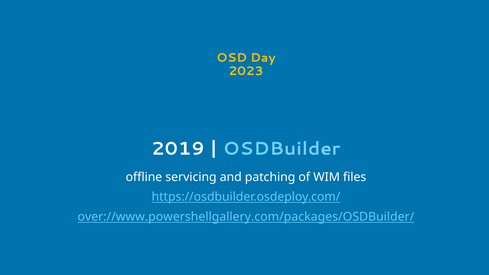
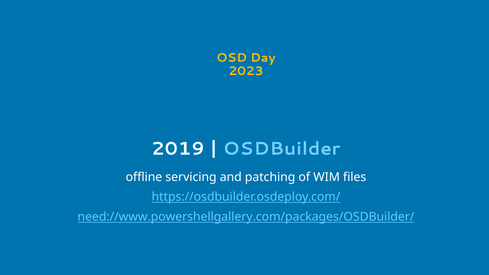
over://www.powershellgallery.com/packages/OSDBuilder/: over://www.powershellgallery.com/packages/OSDBuilder/ -> need://www.powershellgallery.com/packages/OSDBuilder/
